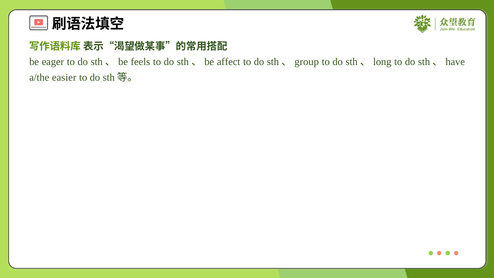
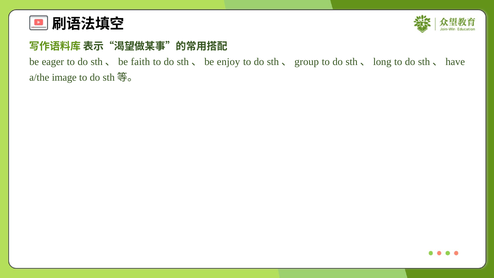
feels: feels -> faith
affect: affect -> enjoy
easier: easier -> image
